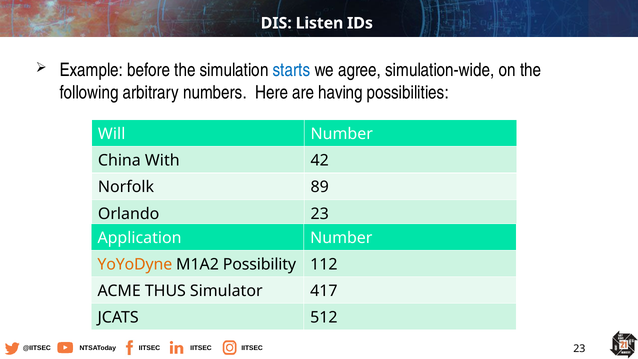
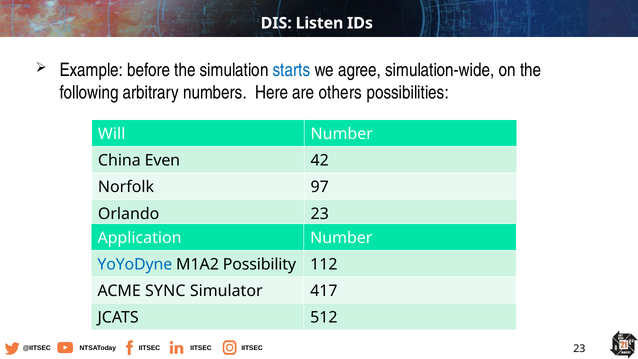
having: having -> others
With: With -> Even
89: 89 -> 97
YoYoDyne colour: orange -> blue
THUS: THUS -> SYNC
